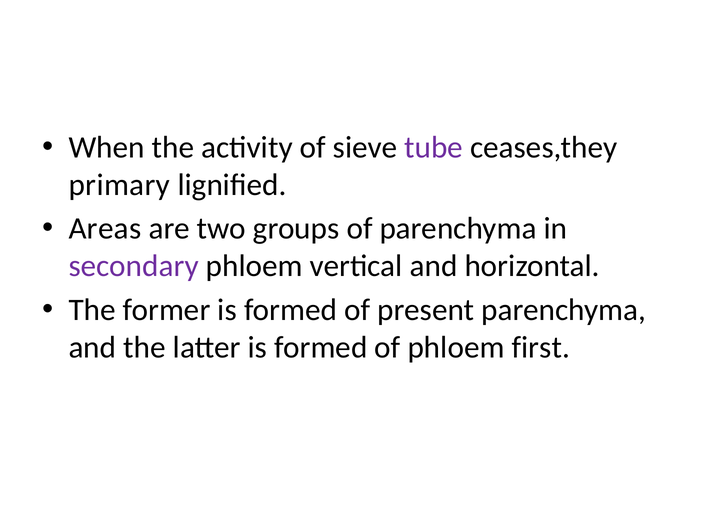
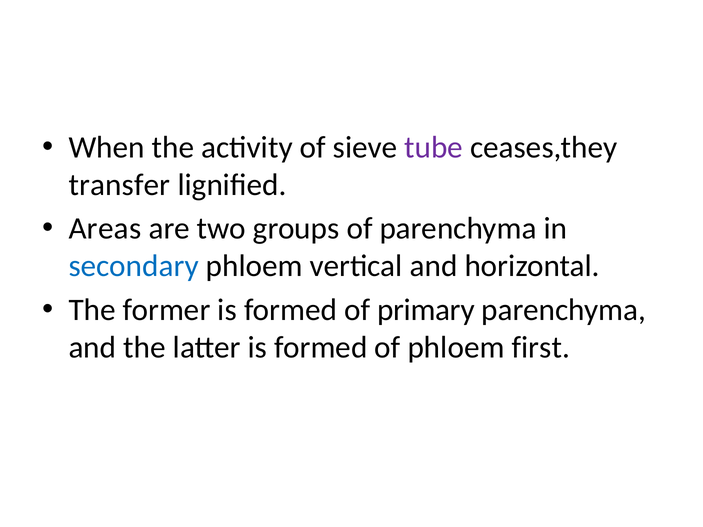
primary: primary -> transfer
secondary colour: purple -> blue
present: present -> primary
